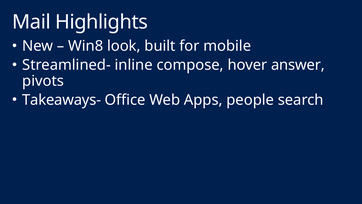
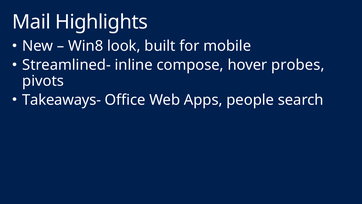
answer: answer -> probes
